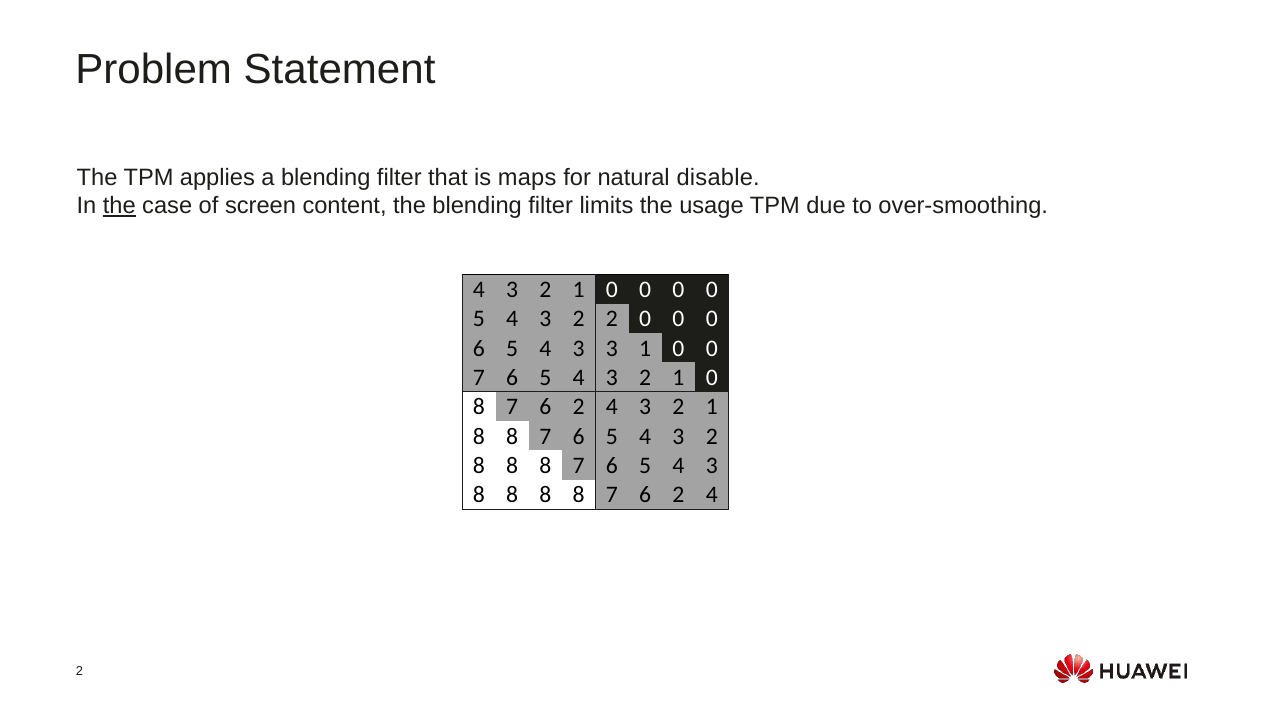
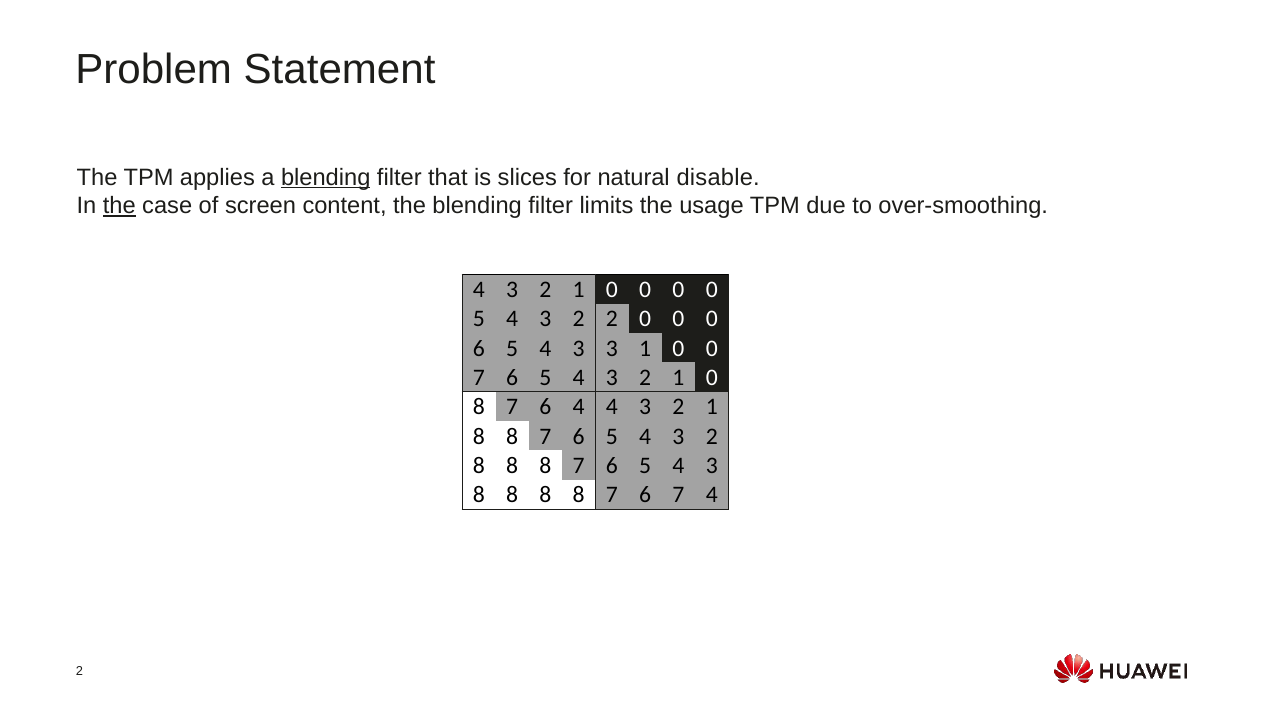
blending at (326, 177) underline: none -> present
maps: maps -> slices
2 at (579, 407): 2 -> 4
2 at (678, 495): 2 -> 7
